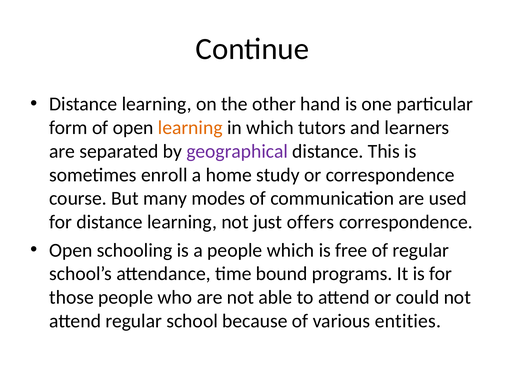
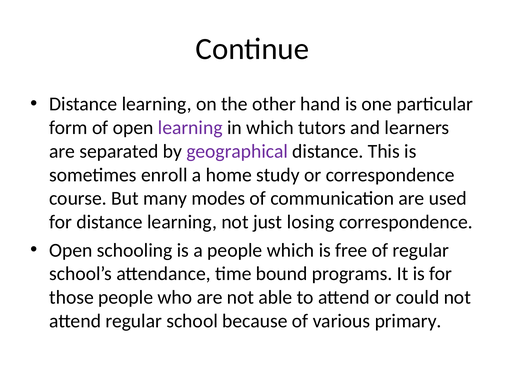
learning at (190, 128) colour: orange -> purple
offers: offers -> losing
entities: entities -> primary
